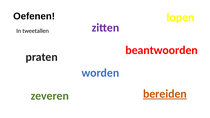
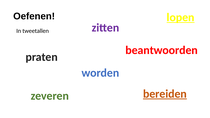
lopen underline: none -> present
